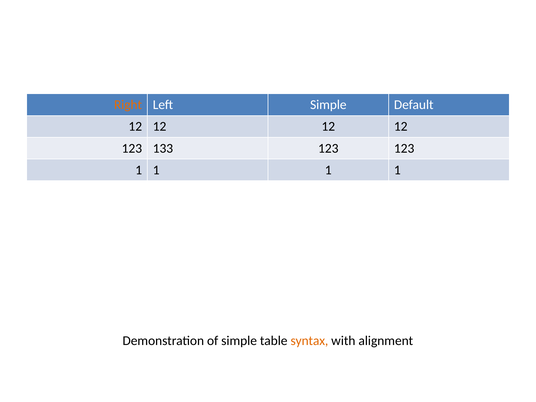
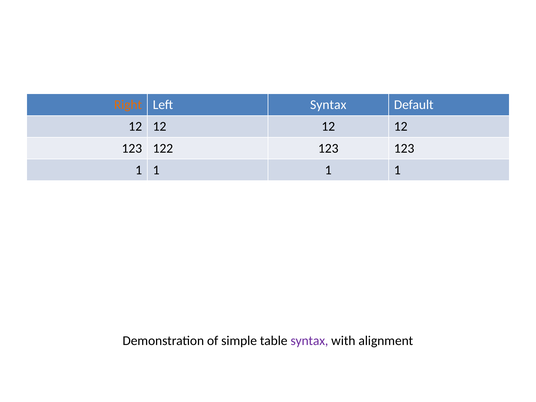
Left Simple: Simple -> Syntax
133: 133 -> 122
syntax at (309, 341) colour: orange -> purple
